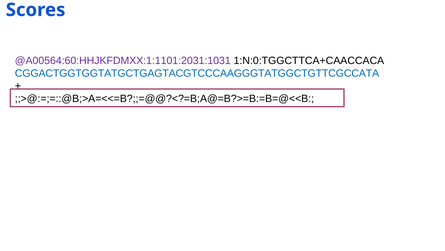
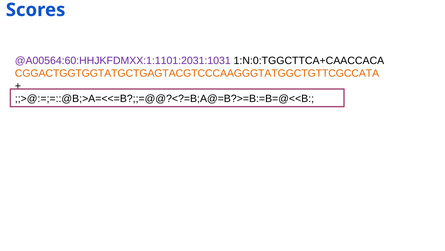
CGGACTGGTGGTATGCTGAGTACGTCCCAAGGGTATGGCTGTTCGCCATA colour: blue -> orange
